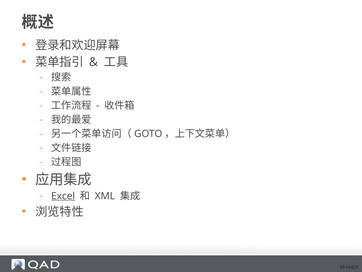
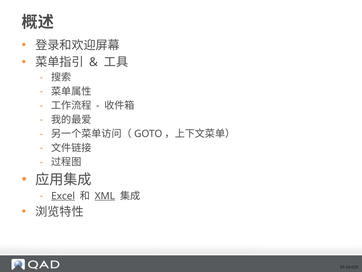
XML underline: none -> present
